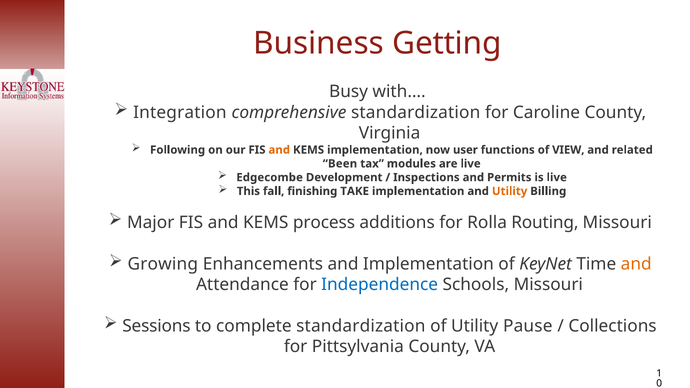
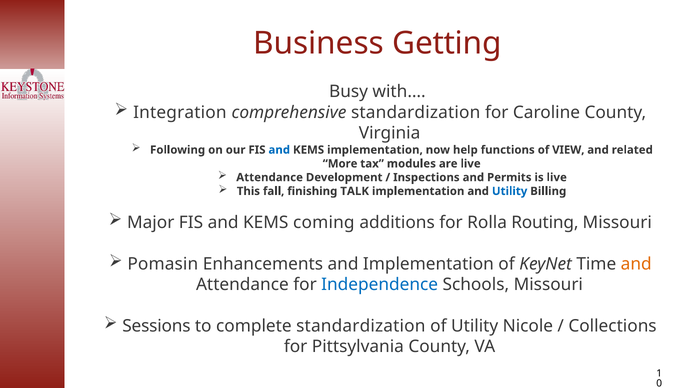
and at (279, 150) colour: orange -> blue
user: user -> help
Been: Been -> More
Edgecombe at (270, 178): Edgecombe -> Attendance
TAKE: TAKE -> TALK
Utility at (510, 191) colour: orange -> blue
process: process -> coming
Growing: Growing -> Pomasin
Pause: Pause -> Nicole
